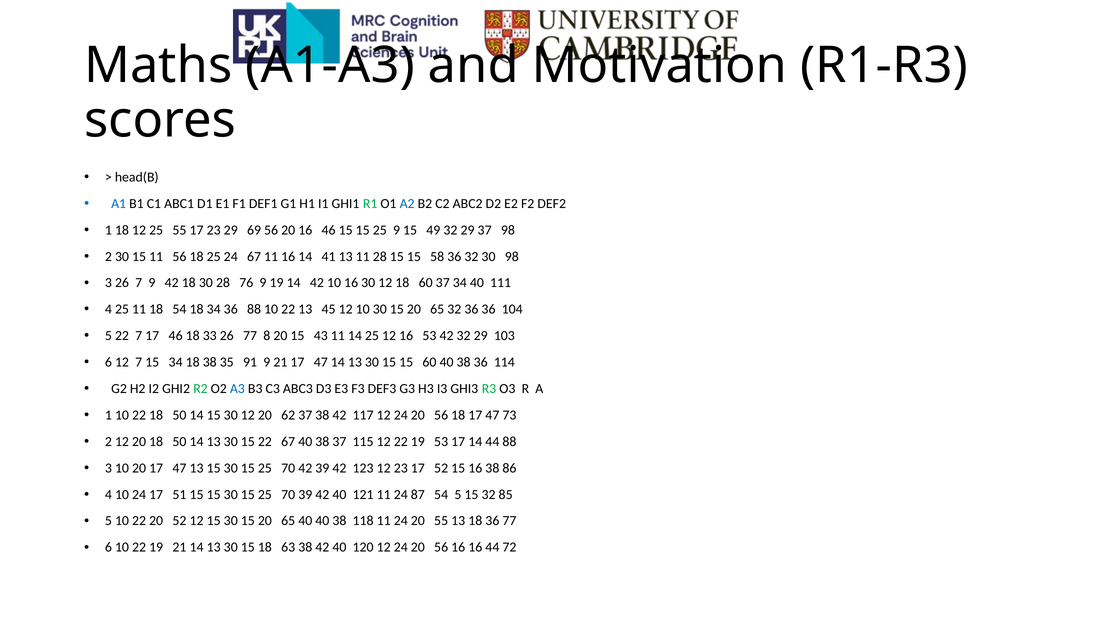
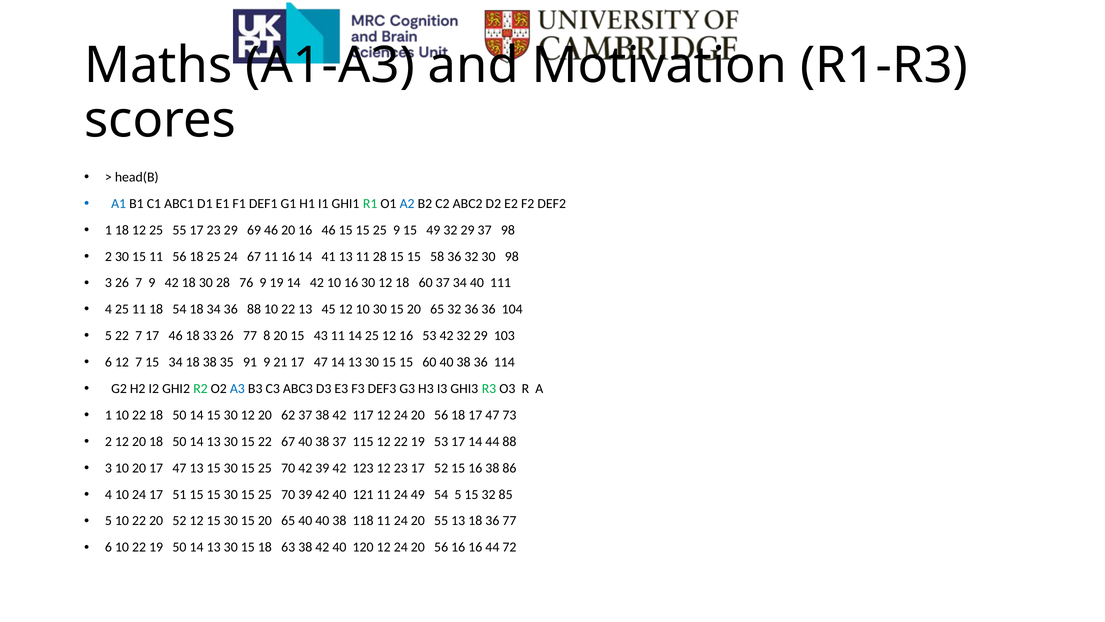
69 56: 56 -> 46
24 87: 87 -> 49
19 21: 21 -> 50
